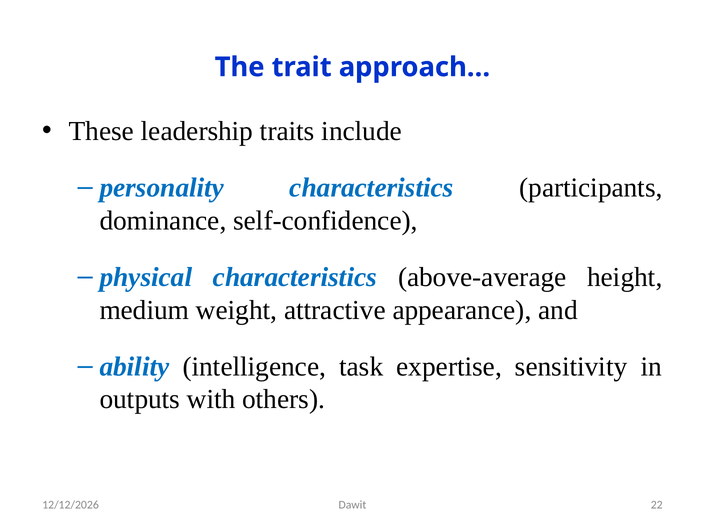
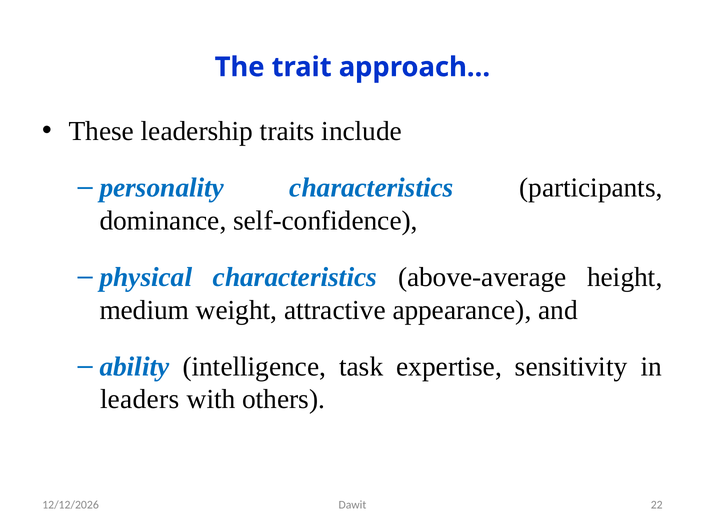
outputs: outputs -> leaders
